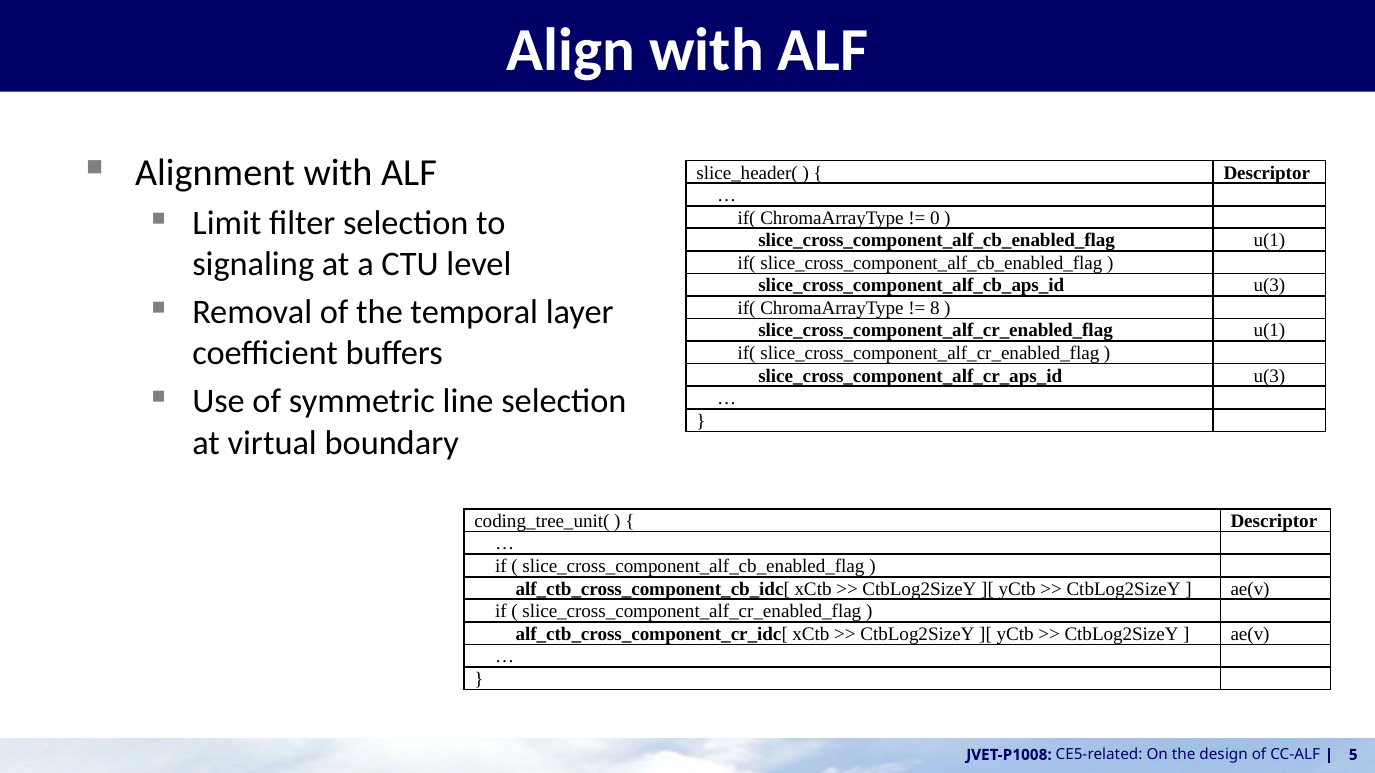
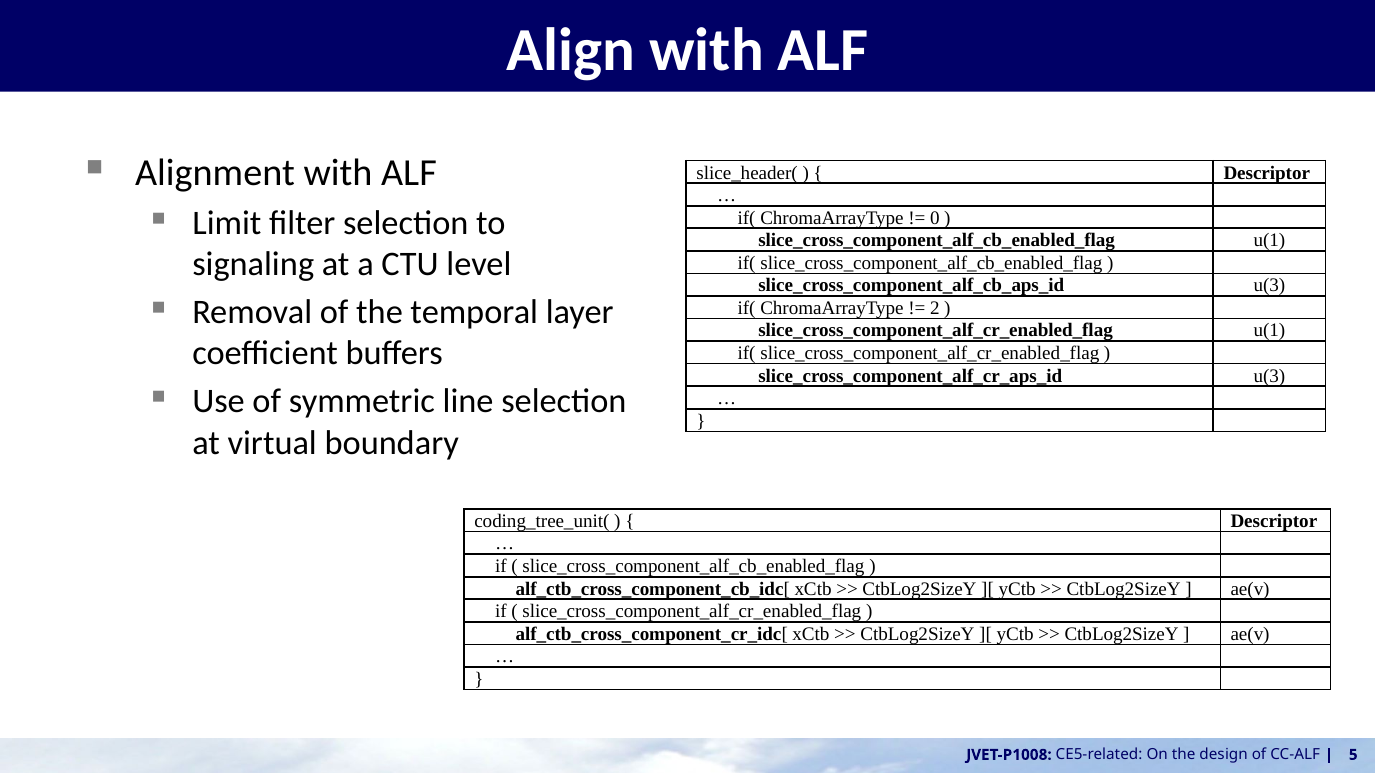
8: 8 -> 2
